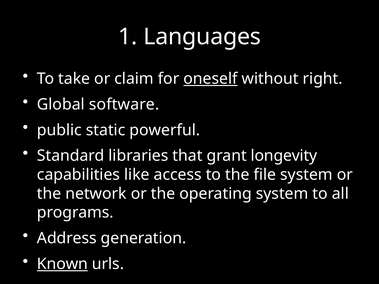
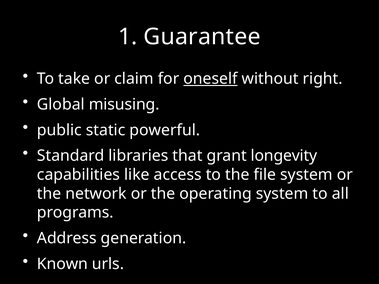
Languages: Languages -> Guarantee
software: software -> misusing
Known underline: present -> none
